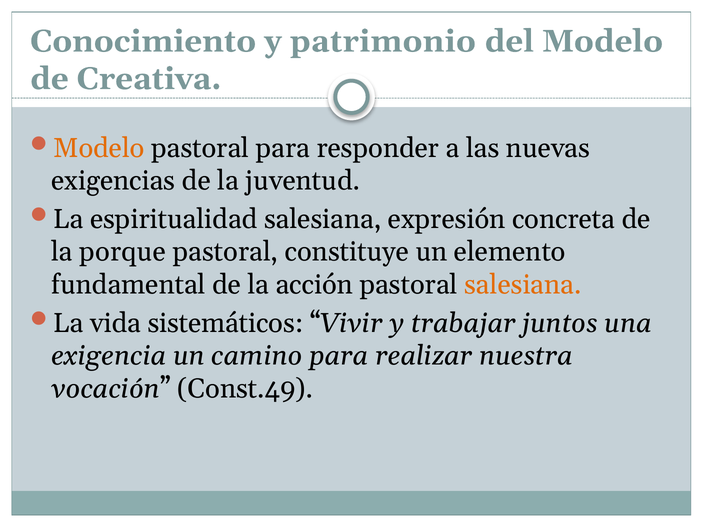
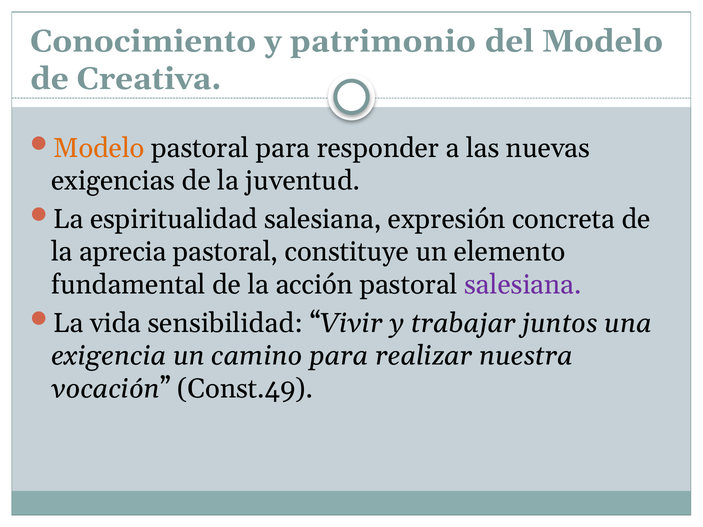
porque: porque -> aprecia
salesiana at (523, 285) colour: orange -> purple
sistemáticos: sistemáticos -> sensibilidad
